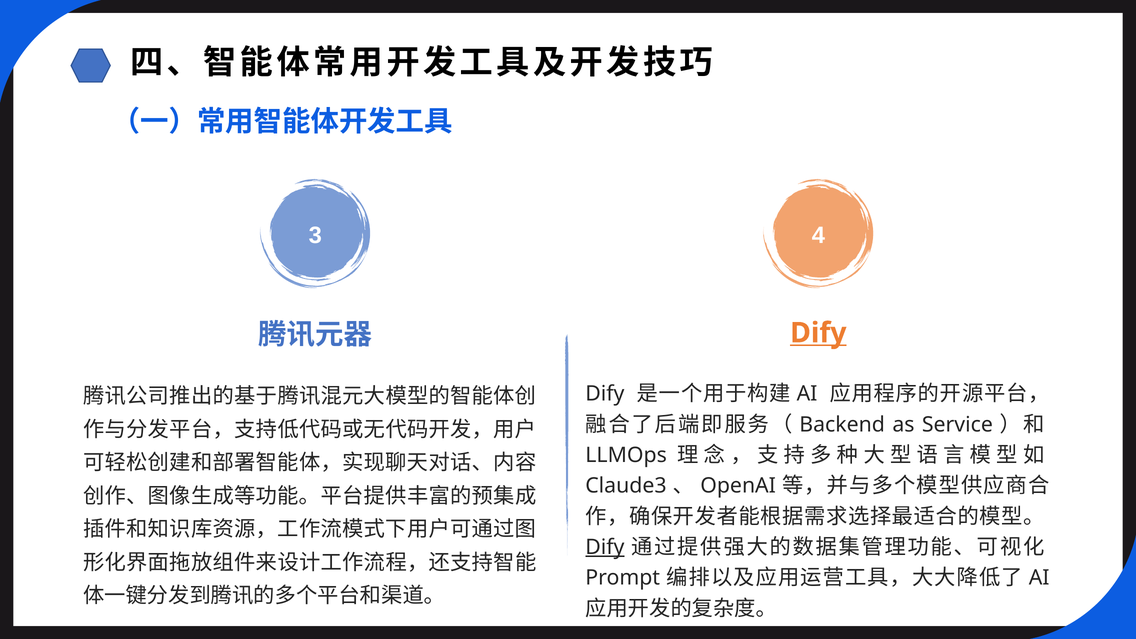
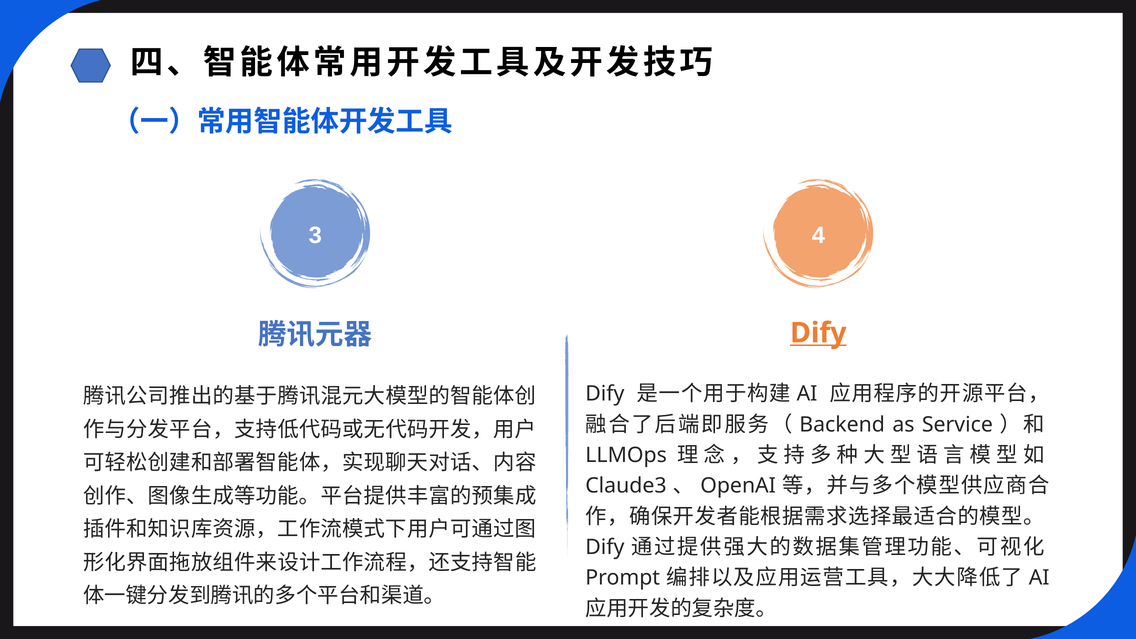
Dify at (605, 547) underline: present -> none
